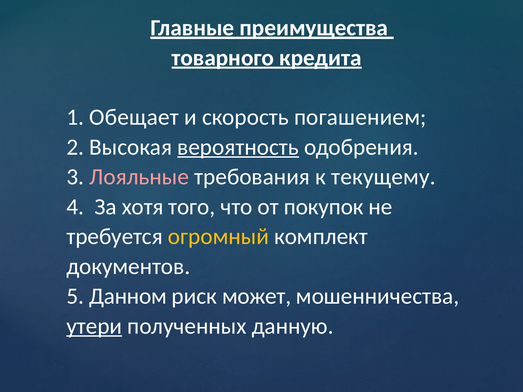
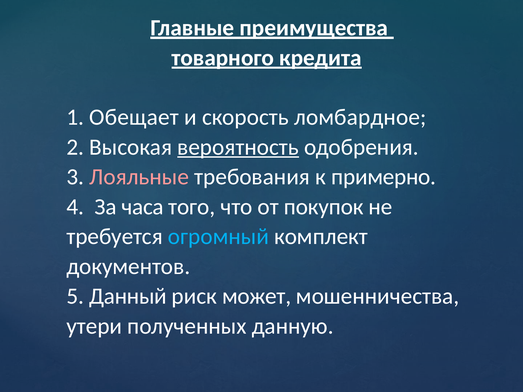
погашением: погашением -> ломбардное
текущему: текущему -> примерно
хотя: хотя -> часа
огромный colour: yellow -> light blue
Данном: Данном -> Данный
утери underline: present -> none
